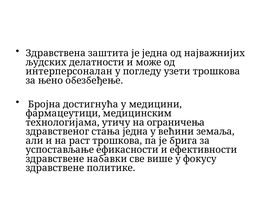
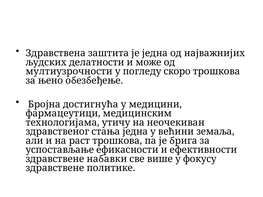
интерперсоналан: интерперсоналан -> мултиузрочности
узети: узети -> скоро
ограничења: ограничења -> неочекиван
